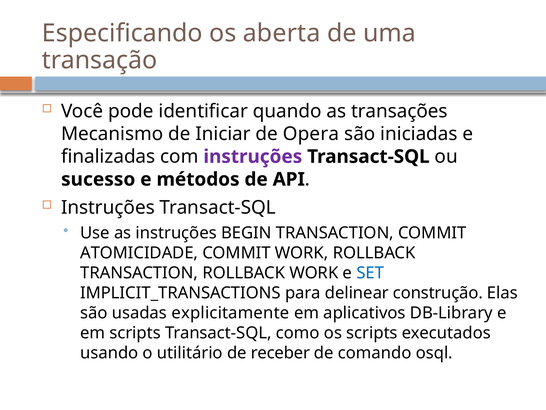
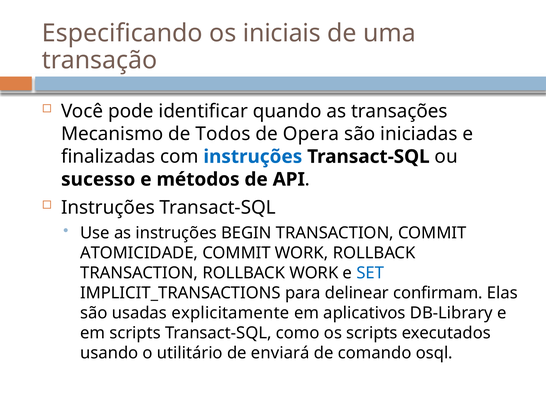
aberta: aberta -> iniciais
Iniciar: Iniciar -> Todos
instruções at (253, 156) colour: purple -> blue
construção: construção -> confirmam
receber: receber -> enviará
